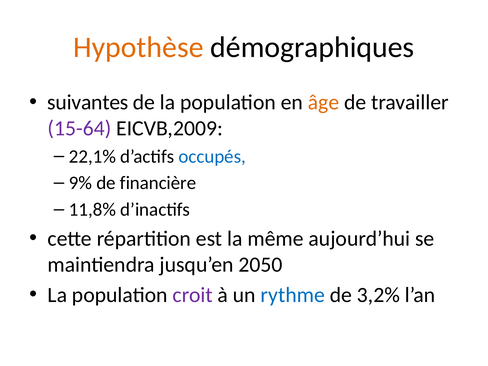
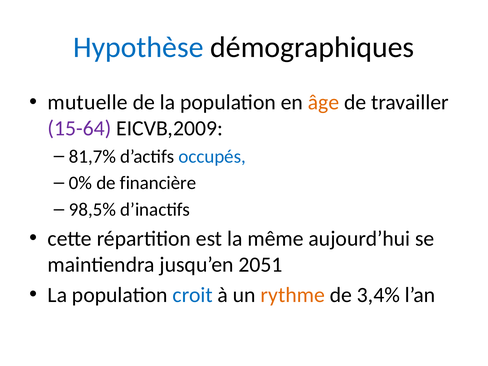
Hypothèse colour: orange -> blue
suivantes: suivantes -> mutuelle
22,1%: 22,1% -> 81,7%
9%: 9% -> 0%
11,8%: 11,8% -> 98,5%
2050: 2050 -> 2051
croit colour: purple -> blue
rythme colour: blue -> orange
3,2%: 3,2% -> 3,4%
